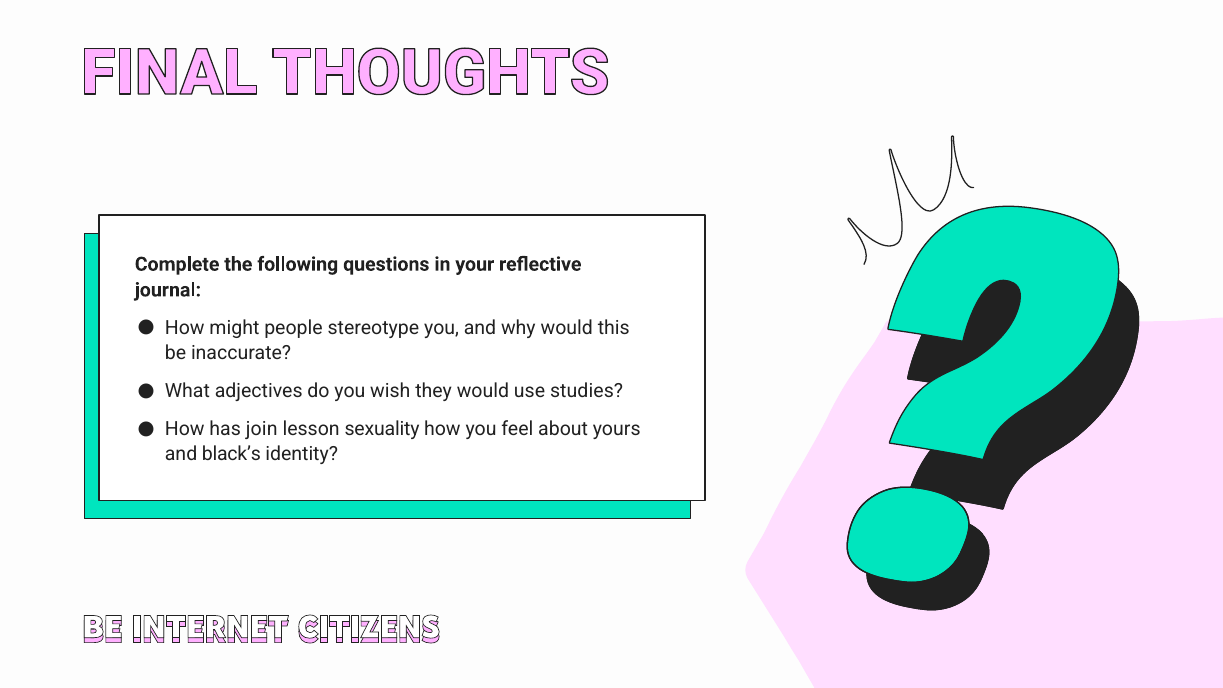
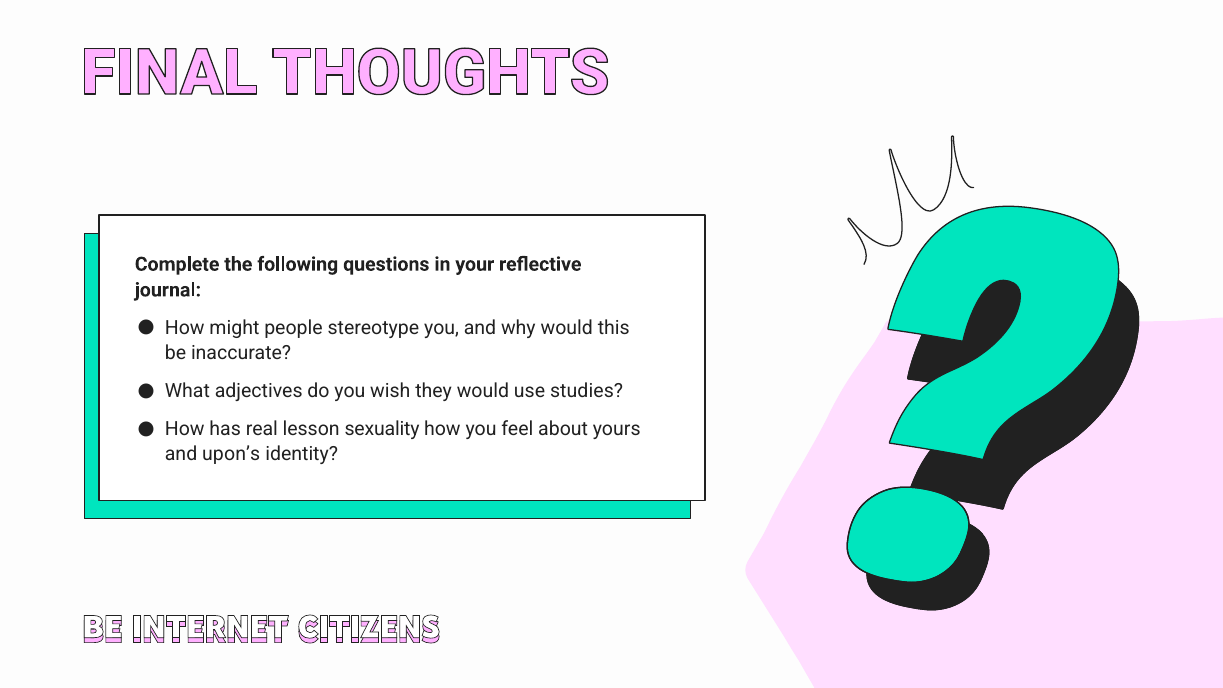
join: join -> real
black’s: black’s -> upon’s
